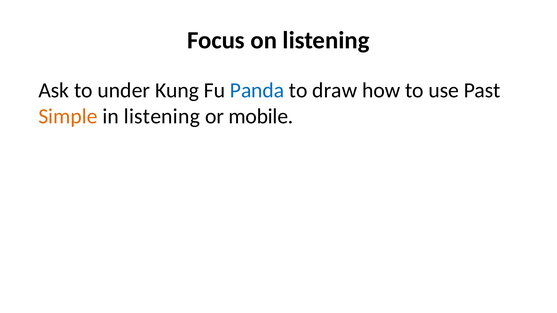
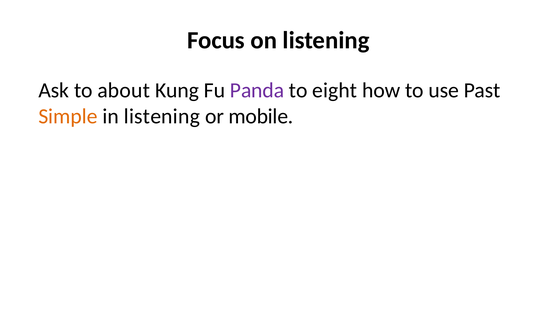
under: under -> about
Panda colour: blue -> purple
draw: draw -> eight
